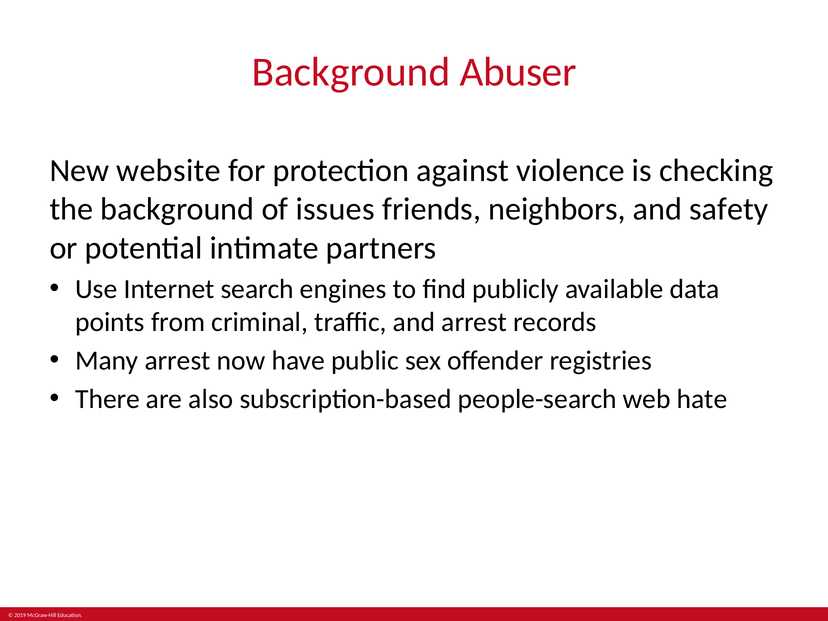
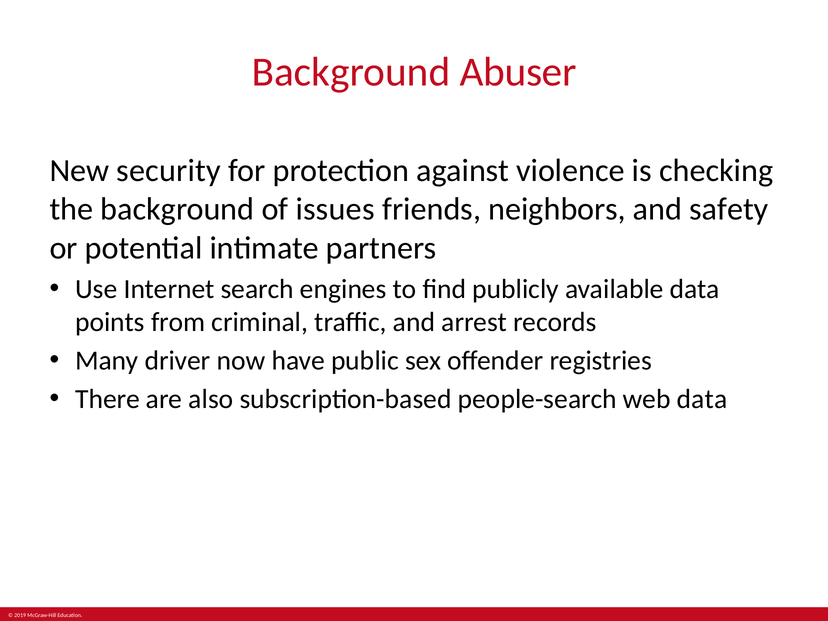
website: website -> security
Many arrest: arrest -> driver
web hate: hate -> data
